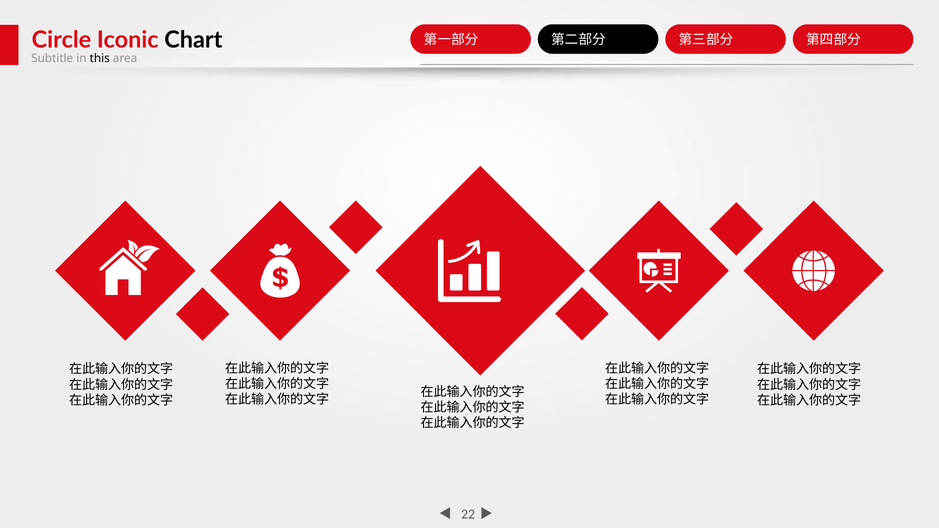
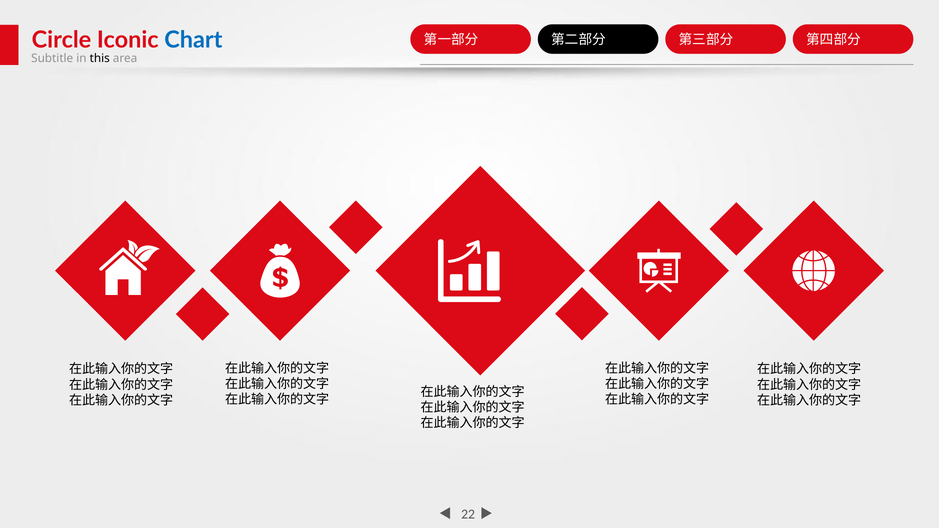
Chart colour: black -> blue
